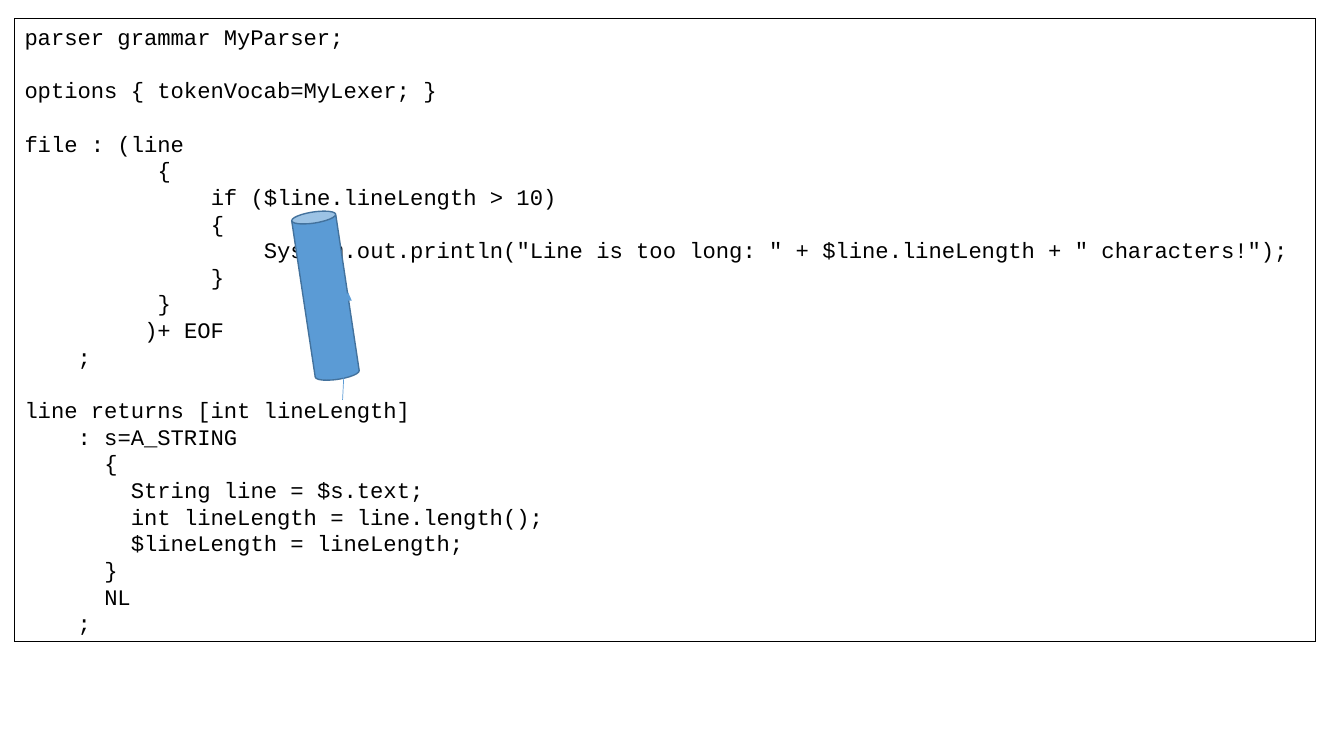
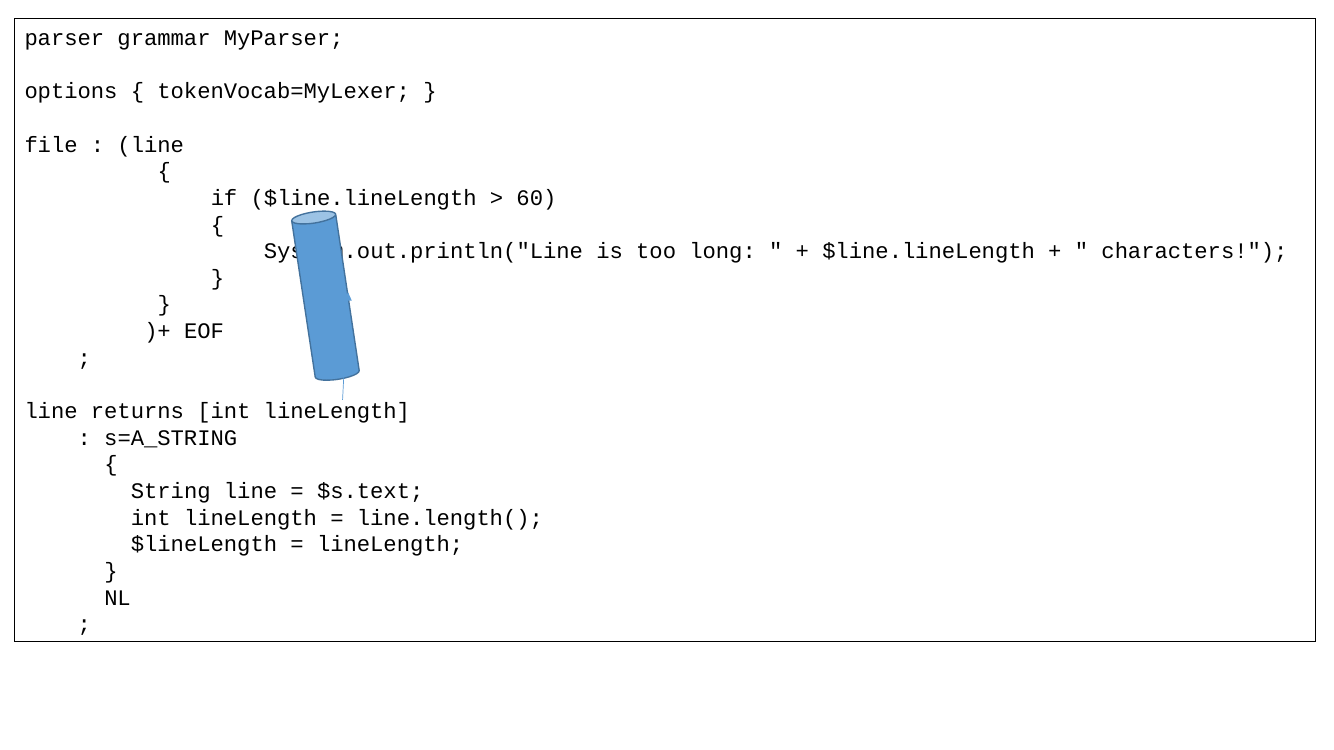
10: 10 -> 60
